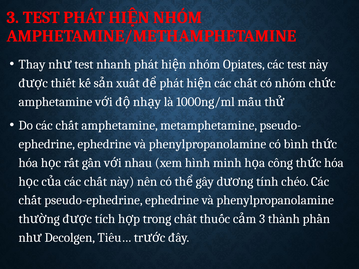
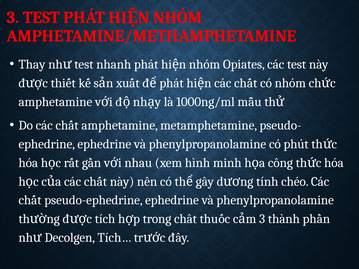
bình: bình -> phút
Tiêu…: Tiêu… -> Tích…
